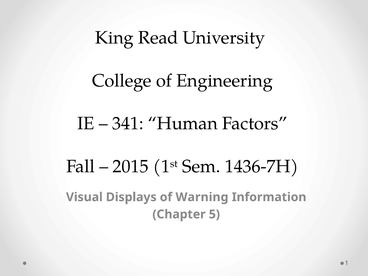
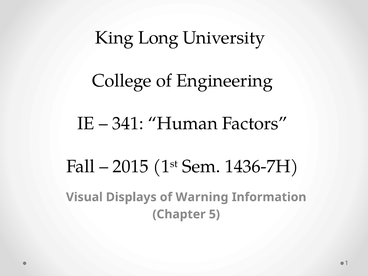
Read: Read -> Long
